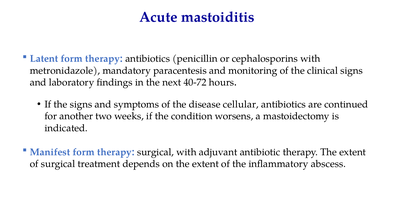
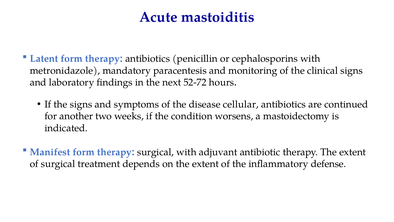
40-72: 40-72 -> 52-72
abscess: abscess -> defense
